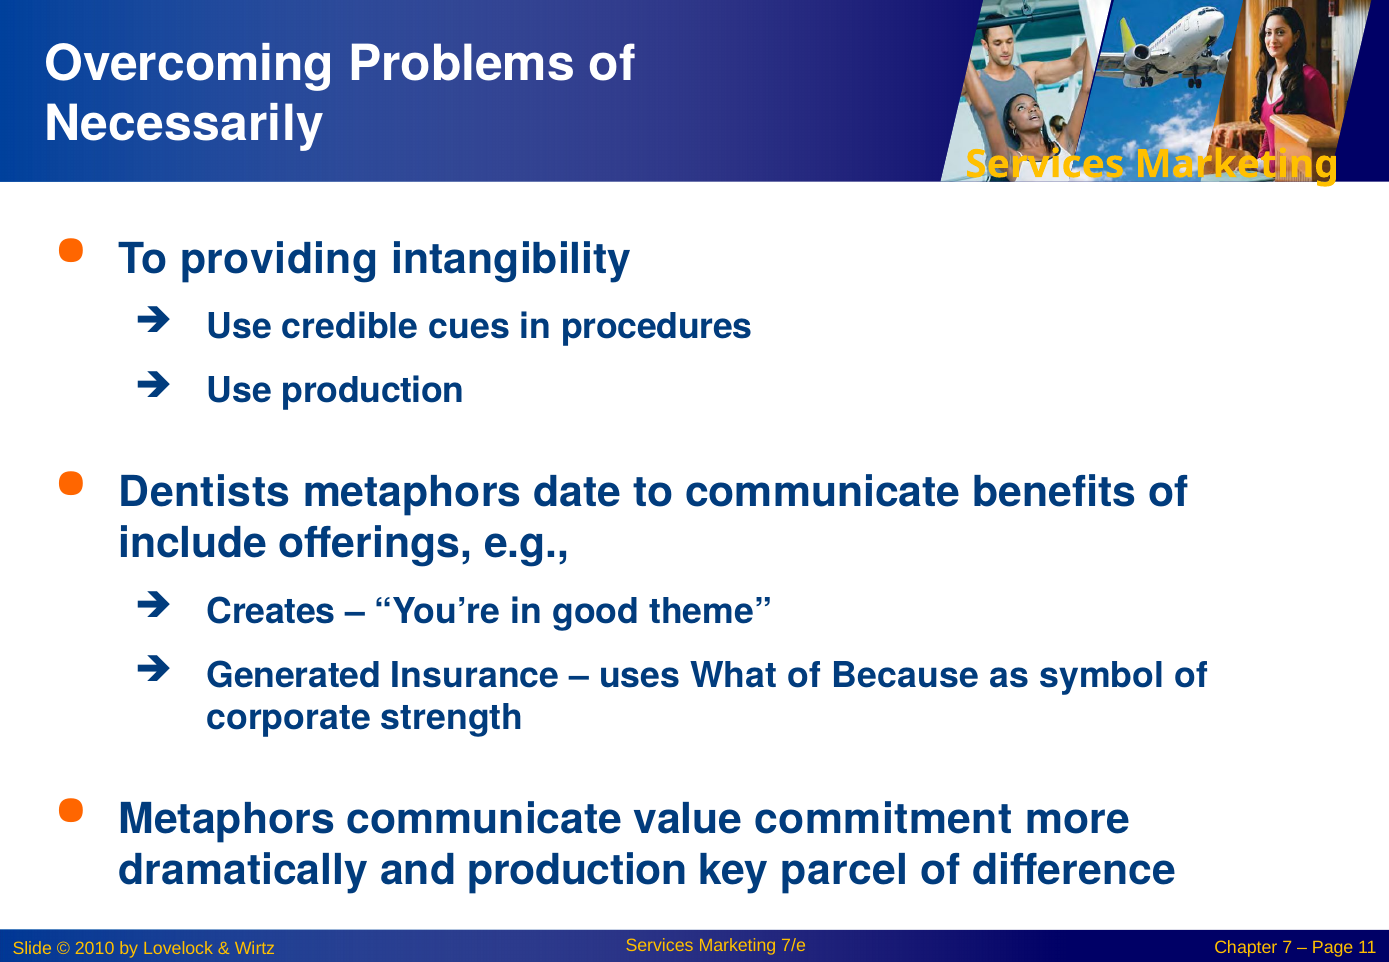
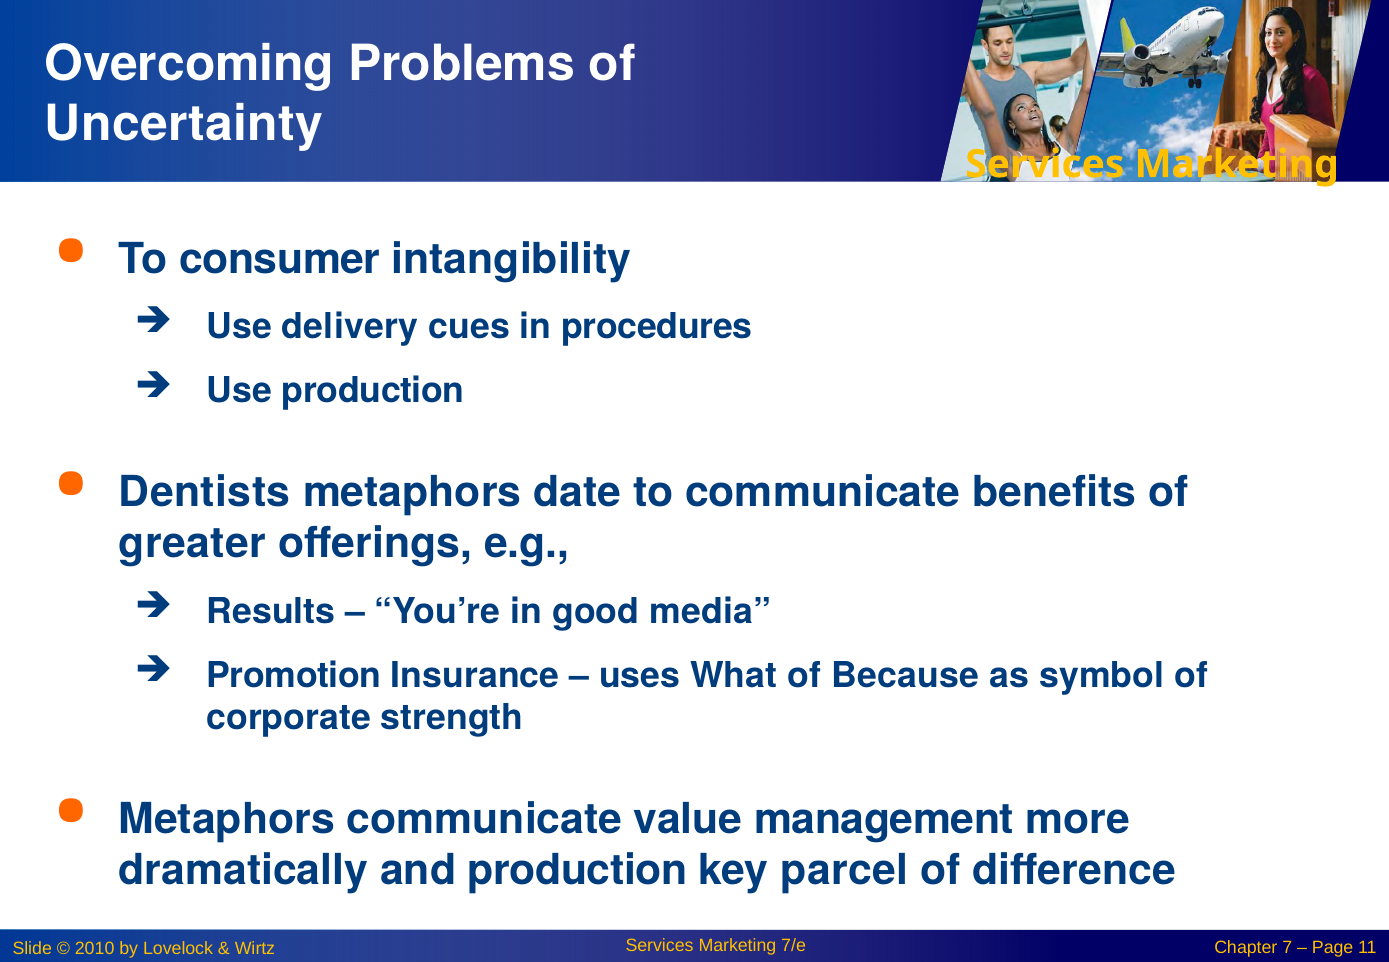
Necessarily: Necessarily -> Uncertainty
providing: providing -> consumer
credible: credible -> delivery
include: include -> greater
Creates: Creates -> Results
theme: theme -> media
Generated: Generated -> Promotion
commitment: commitment -> management
